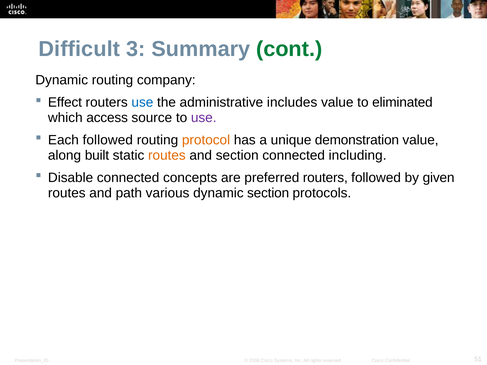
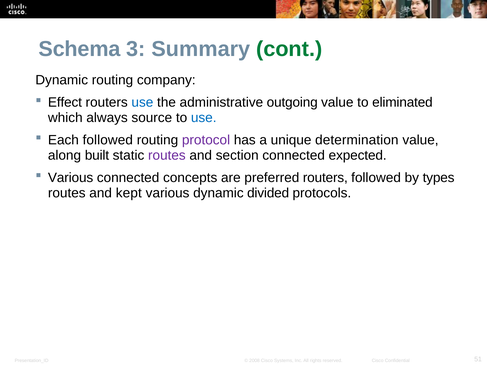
Difficult: Difficult -> Schema
includes: includes -> outgoing
access: access -> always
use at (204, 118) colour: purple -> blue
protocol colour: orange -> purple
demonstration: demonstration -> determination
routes at (167, 156) colour: orange -> purple
including: including -> expected
Disable at (71, 178): Disable -> Various
given: given -> types
path: path -> kept
dynamic section: section -> divided
